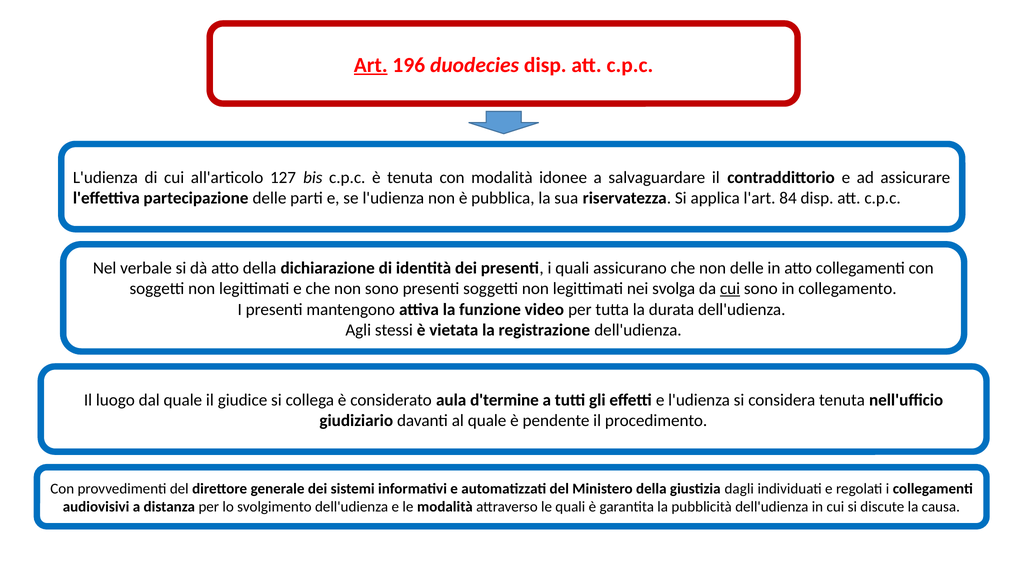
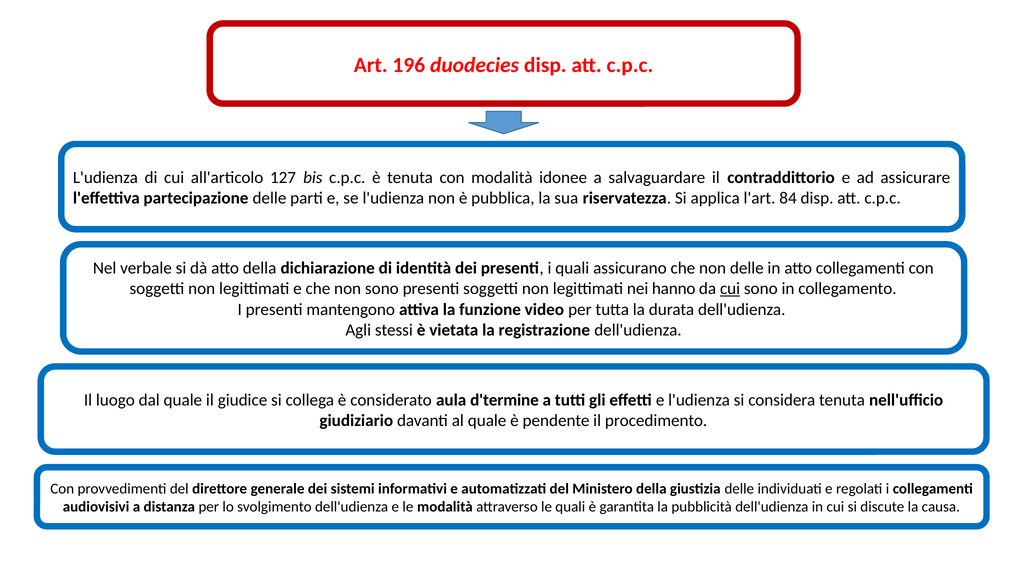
Art underline: present -> none
svolga: svolga -> hanno
giustizia dagli: dagli -> delle
